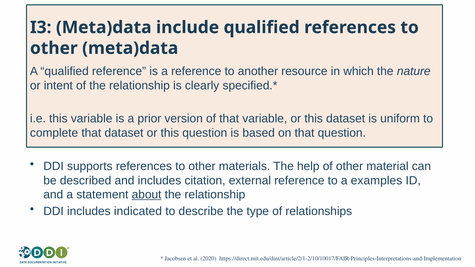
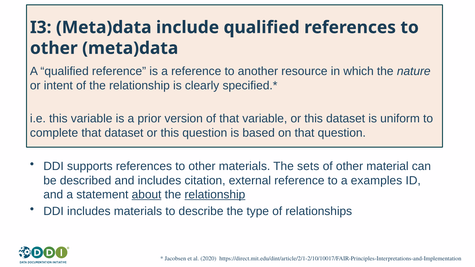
help: help -> sets
relationship at (215, 195) underline: none -> present
includes indicated: indicated -> materials
